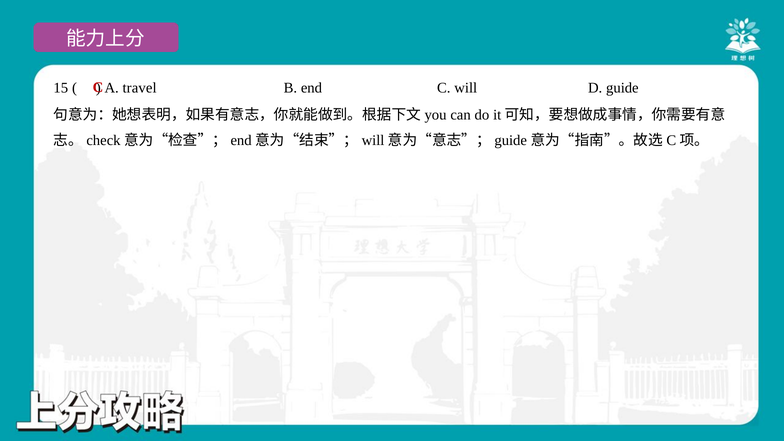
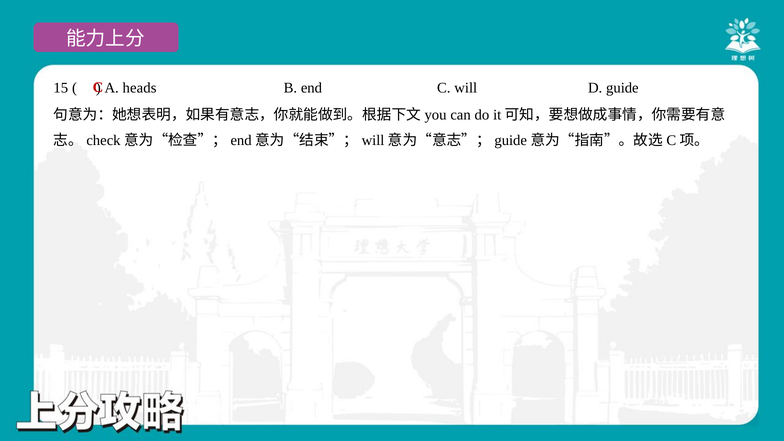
travel: travel -> heads
